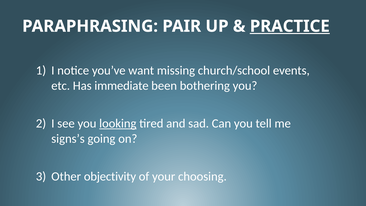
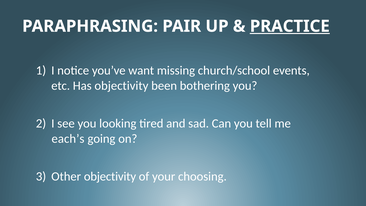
Has immediate: immediate -> objectivity
looking underline: present -> none
signs’s: signs’s -> each’s
